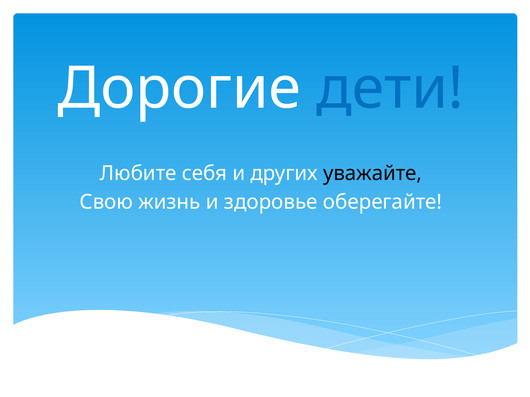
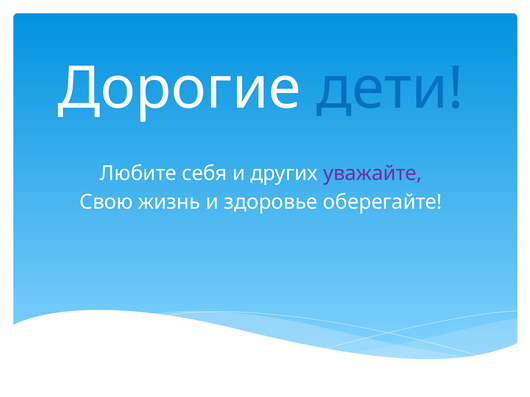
уважайте colour: black -> purple
